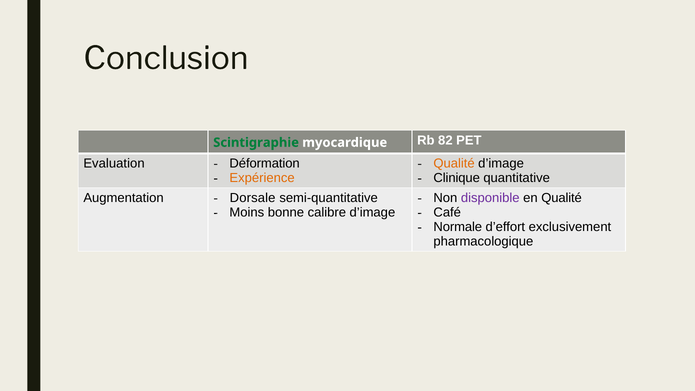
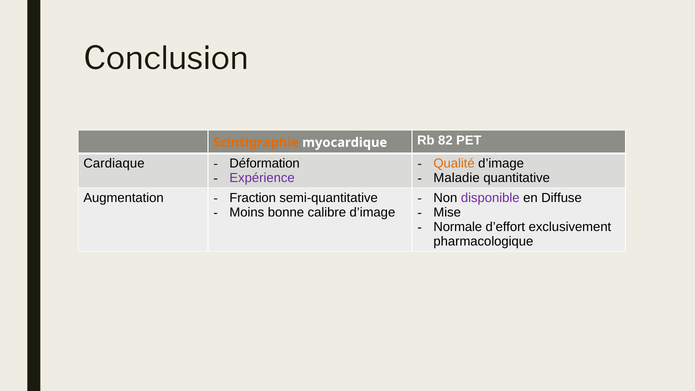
Scintigraphie colour: green -> orange
Evaluation: Evaluation -> Cardiaque
Expérience colour: orange -> purple
Clinique: Clinique -> Maladie
Dorsale: Dorsale -> Fraction
en Qualité: Qualité -> Diffuse
Café: Café -> Mise
